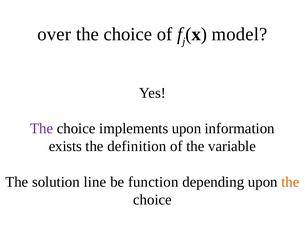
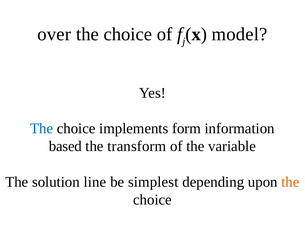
The at (42, 128) colour: purple -> blue
implements upon: upon -> form
exists: exists -> based
definition: definition -> transform
function: function -> simplest
